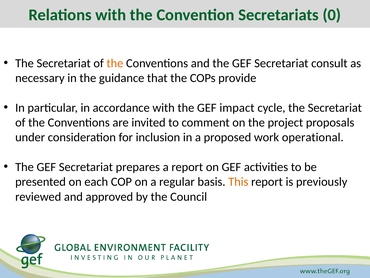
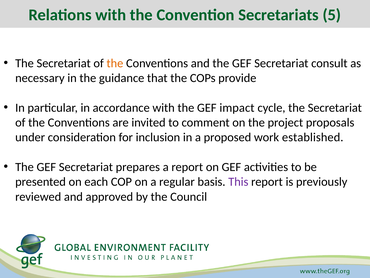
0: 0 -> 5
operational: operational -> established
This colour: orange -> purple
